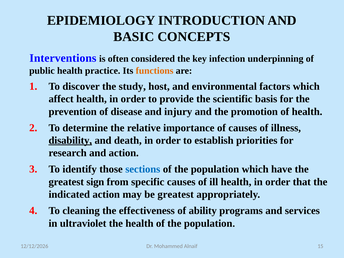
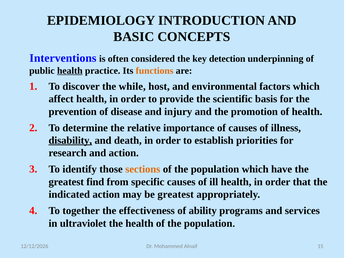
infection: infection -> detection
health at (70, 71) underline: none -> present
study: study -> while
sections colour: blue -> orange
sign: sign -> find
cleaning: cleaning -> together
